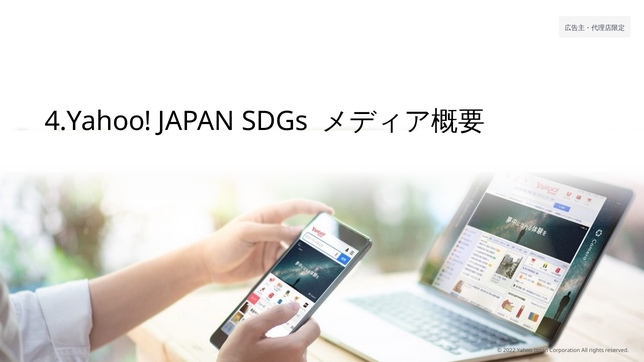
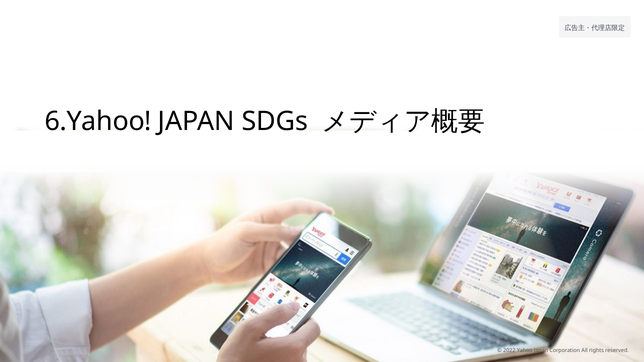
4.Yahoo: 4.Yahoo -> 6.Yahoo
